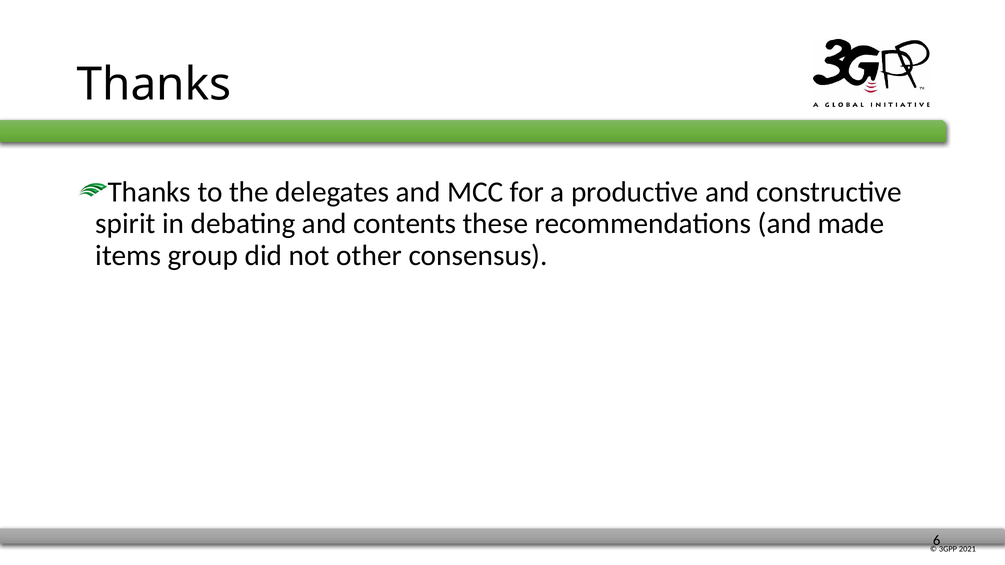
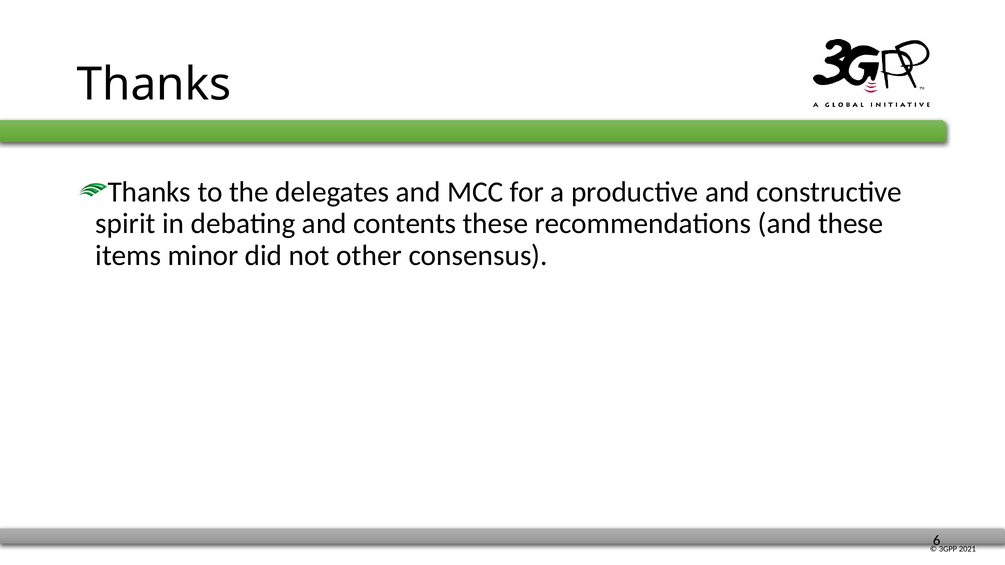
and made: made -> these
group: group -> minor
